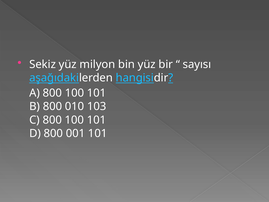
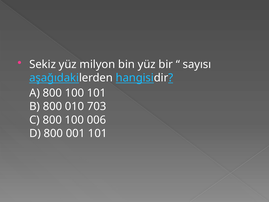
103: 103 -> 703
C 800 100 101: 101 -> 006
